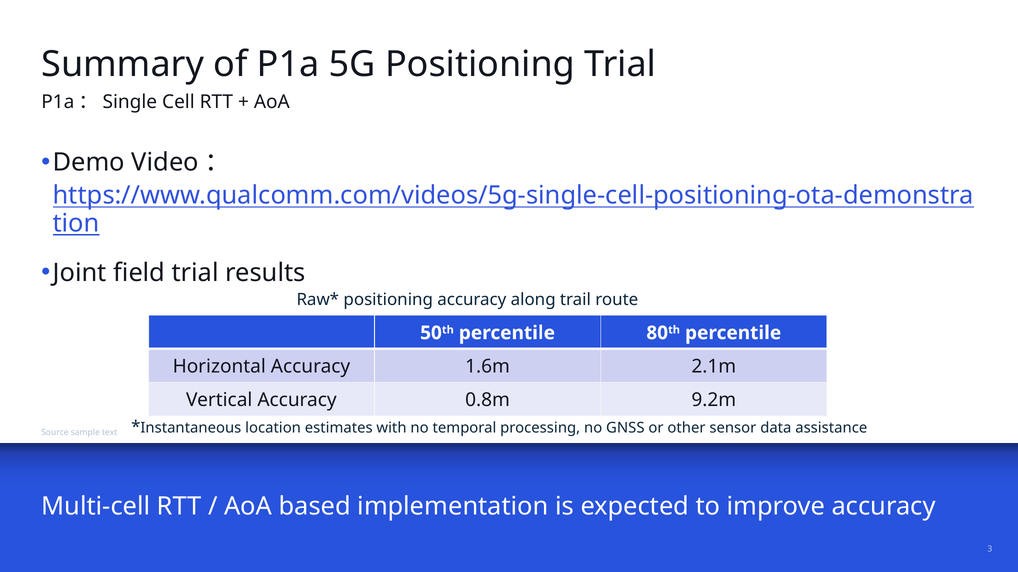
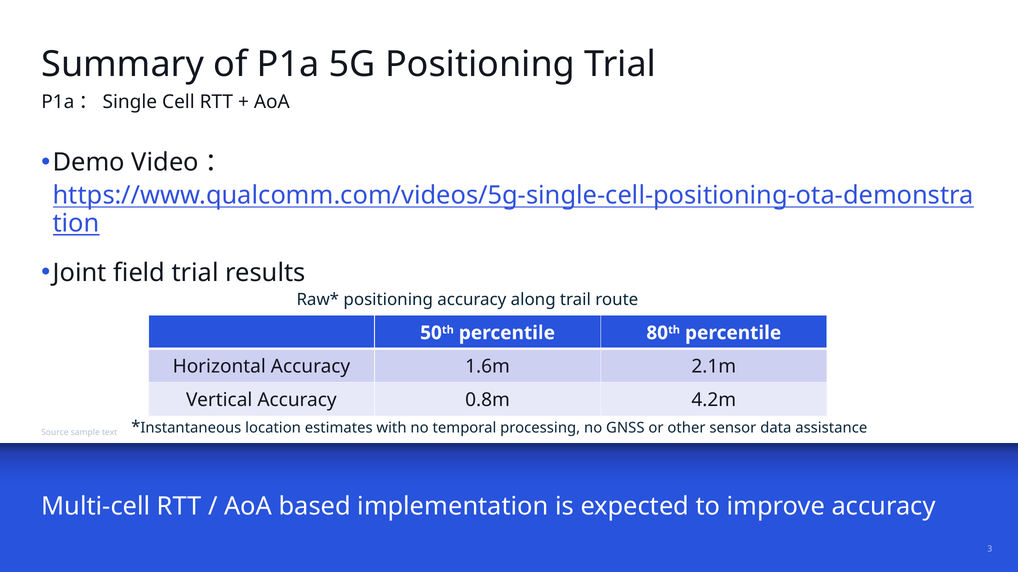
9.2m: 9.2m -> 4.2m
